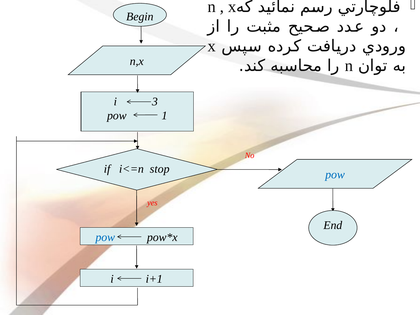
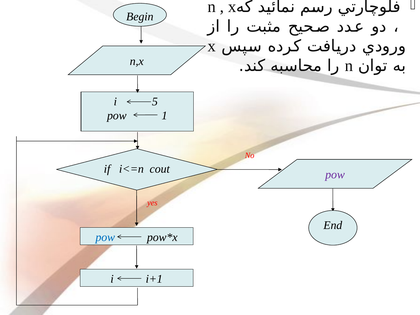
3: 3 -> 5
stop: stop -> cout
pow at (335, 175) colour: blue -> purple
